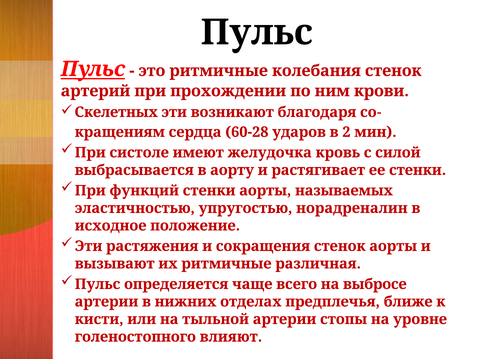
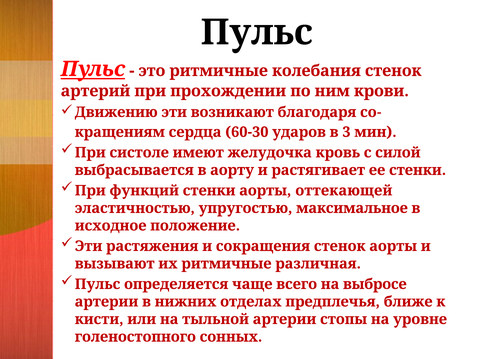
Скелетных: Скелетных -> Движению
60-28: 60-28 -> 60-30
2: 2 -> 3
называемых: называемых -> оттекающей
норадреналин: норадреналин -> максимальное
влияют: влияют -> сонных
